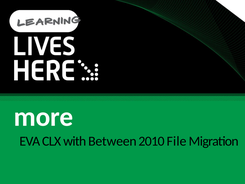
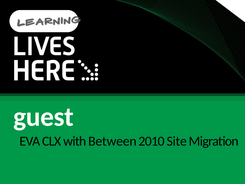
more: more -> guest
File: File -> Site
